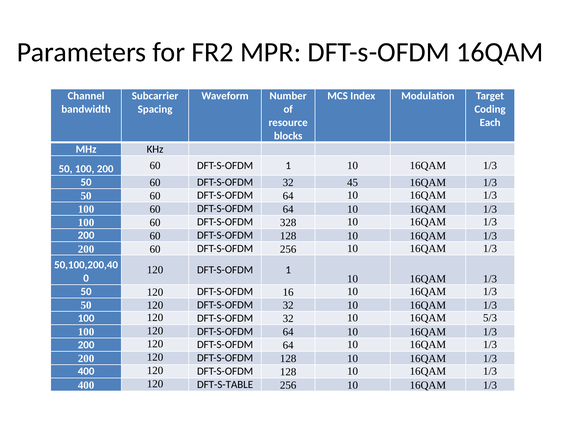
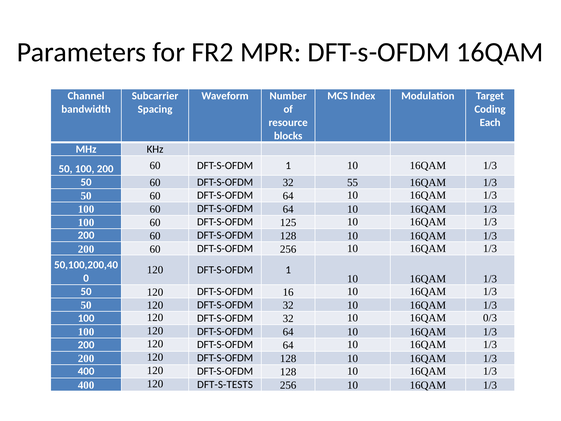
45: 45 -> 55
328: 328 -> 125
5/3: 5/3 -> 0/3
DFT-S-TABLE: DFT-S-TABLE -> DFT-S-TESTS
